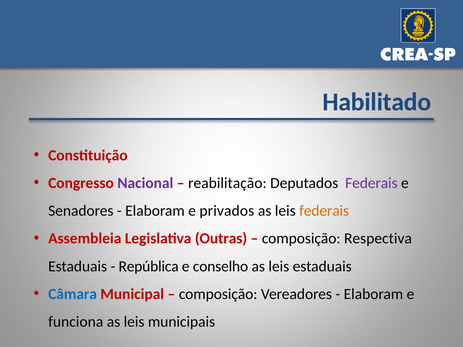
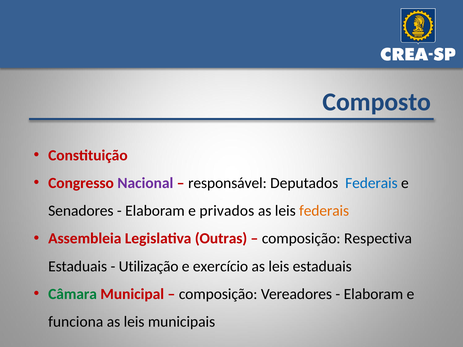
Habilitado: Habilitado -> Composto
reabilitação: reabilitação -> responsável
Federais at (371, 183) colour: purple -> blue
República: República -> Utilização
conselho: conselho -> exercício
Câmara colour: blue -> green
